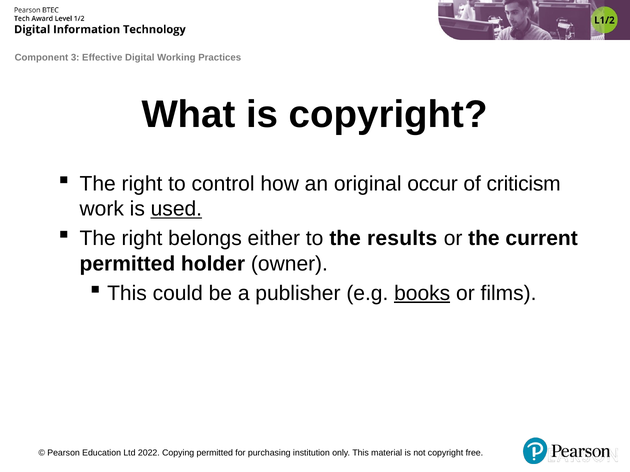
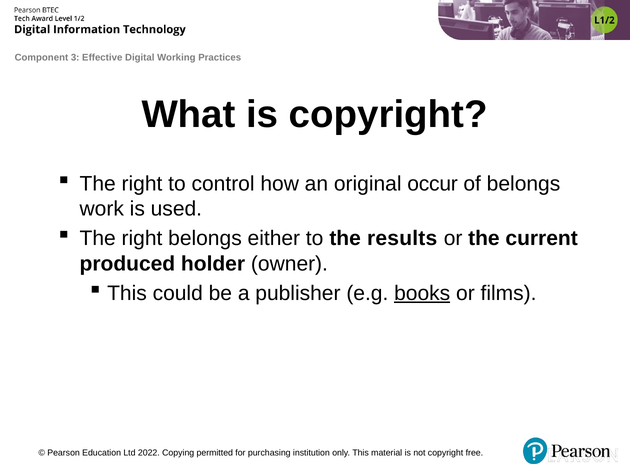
of criticism: criticism -> belongs
used underline: present -> none
permitted at (127, 264): permitted -> produced
